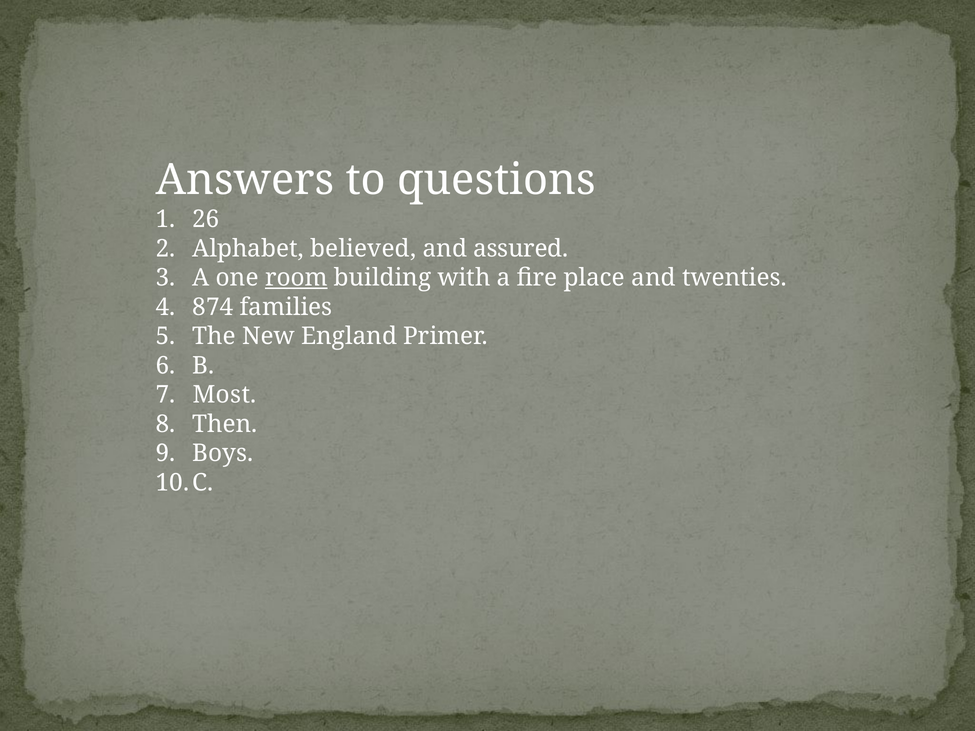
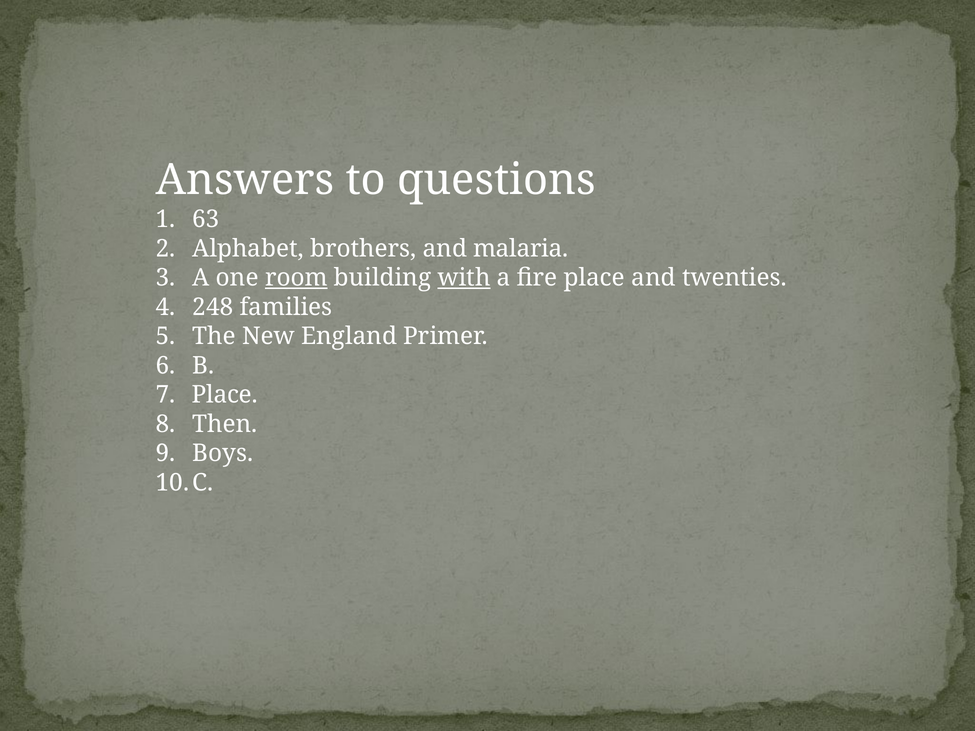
26: 26 -> 63
believed: believed -> brothers
assured: assured -> malaria
with underline: none -> present
874: 874 -> 248
Most at (225, 395): Most -> Place
